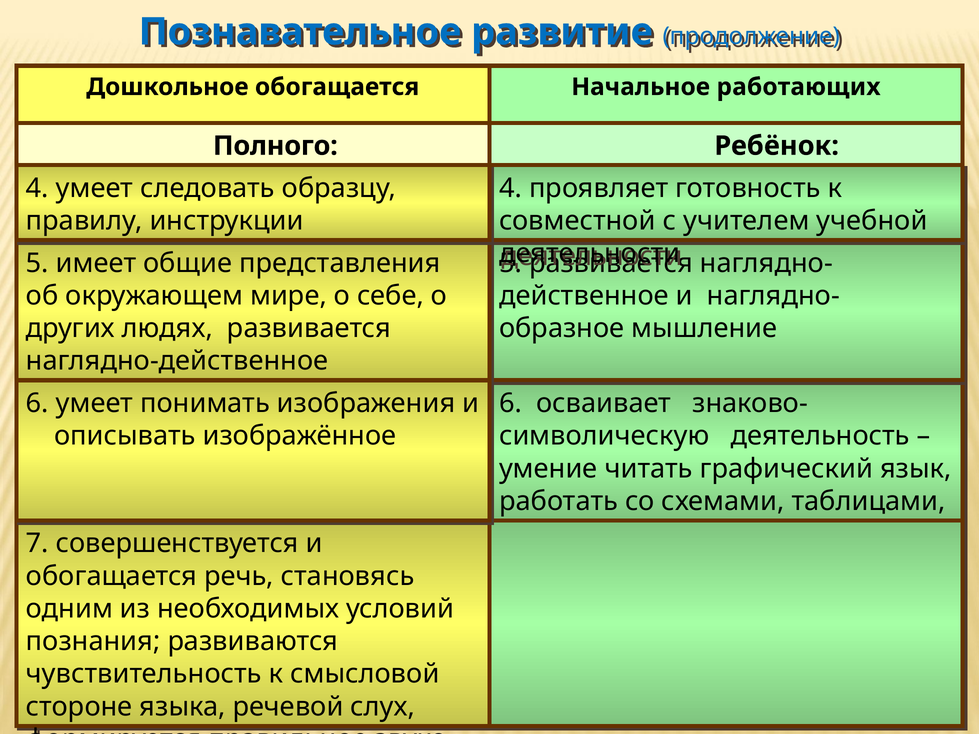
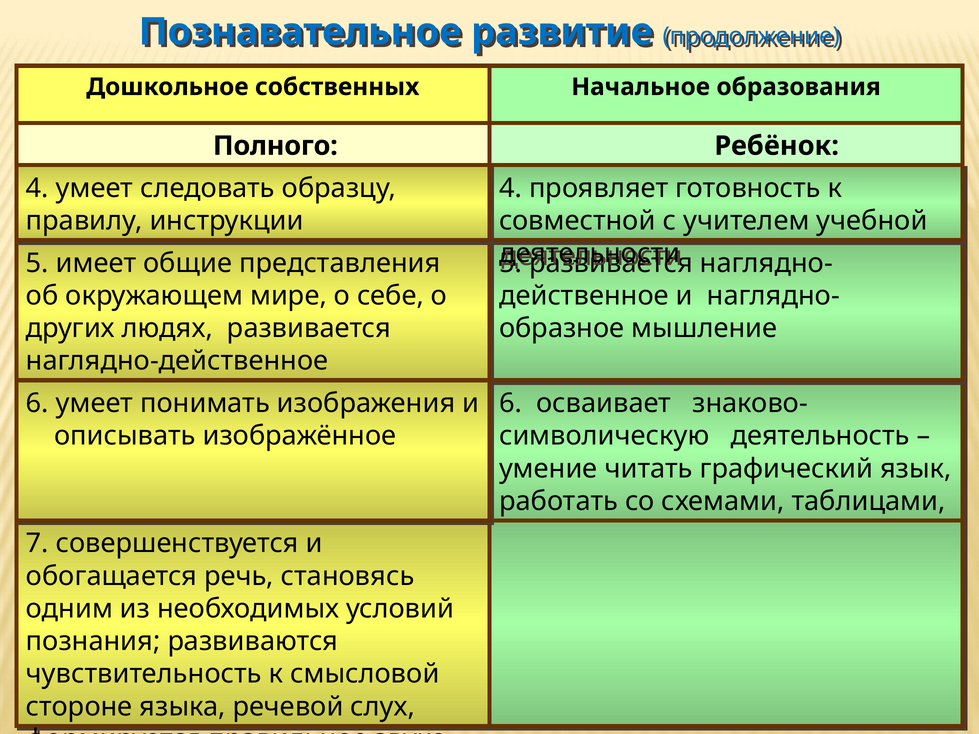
Дошкольное обогащается: обогащается -> собственных
работающих: работающих -> образования
